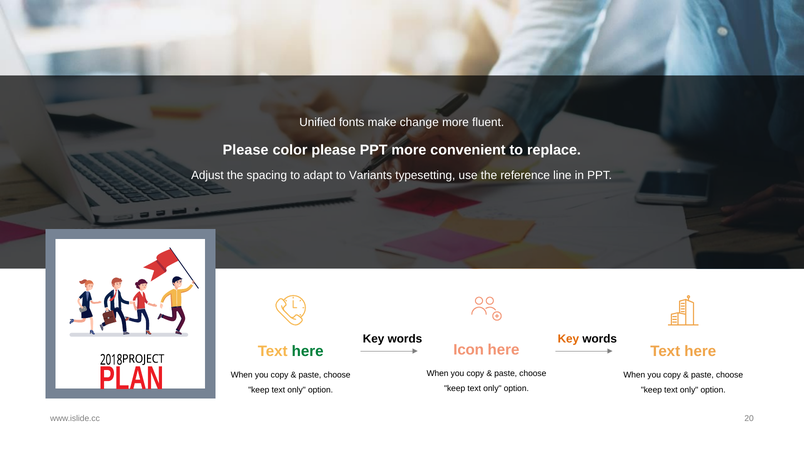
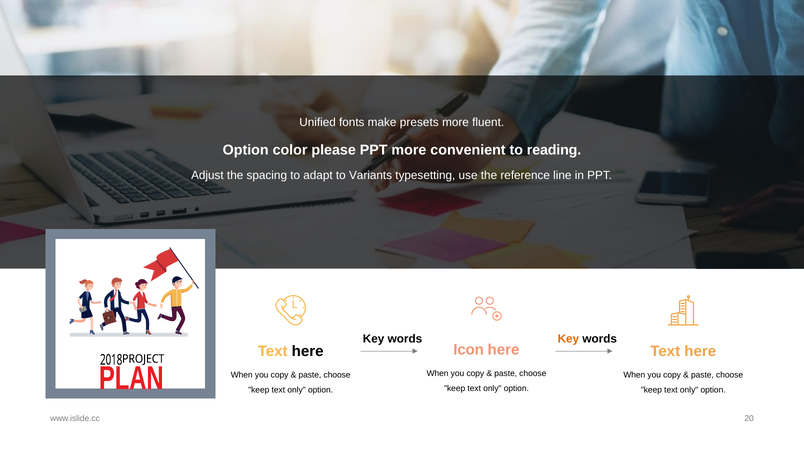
change: change -> presets
Please at (246, 150): Please -> Option
replace: replace -> reading
here at (308, 352) colour: green -> black
